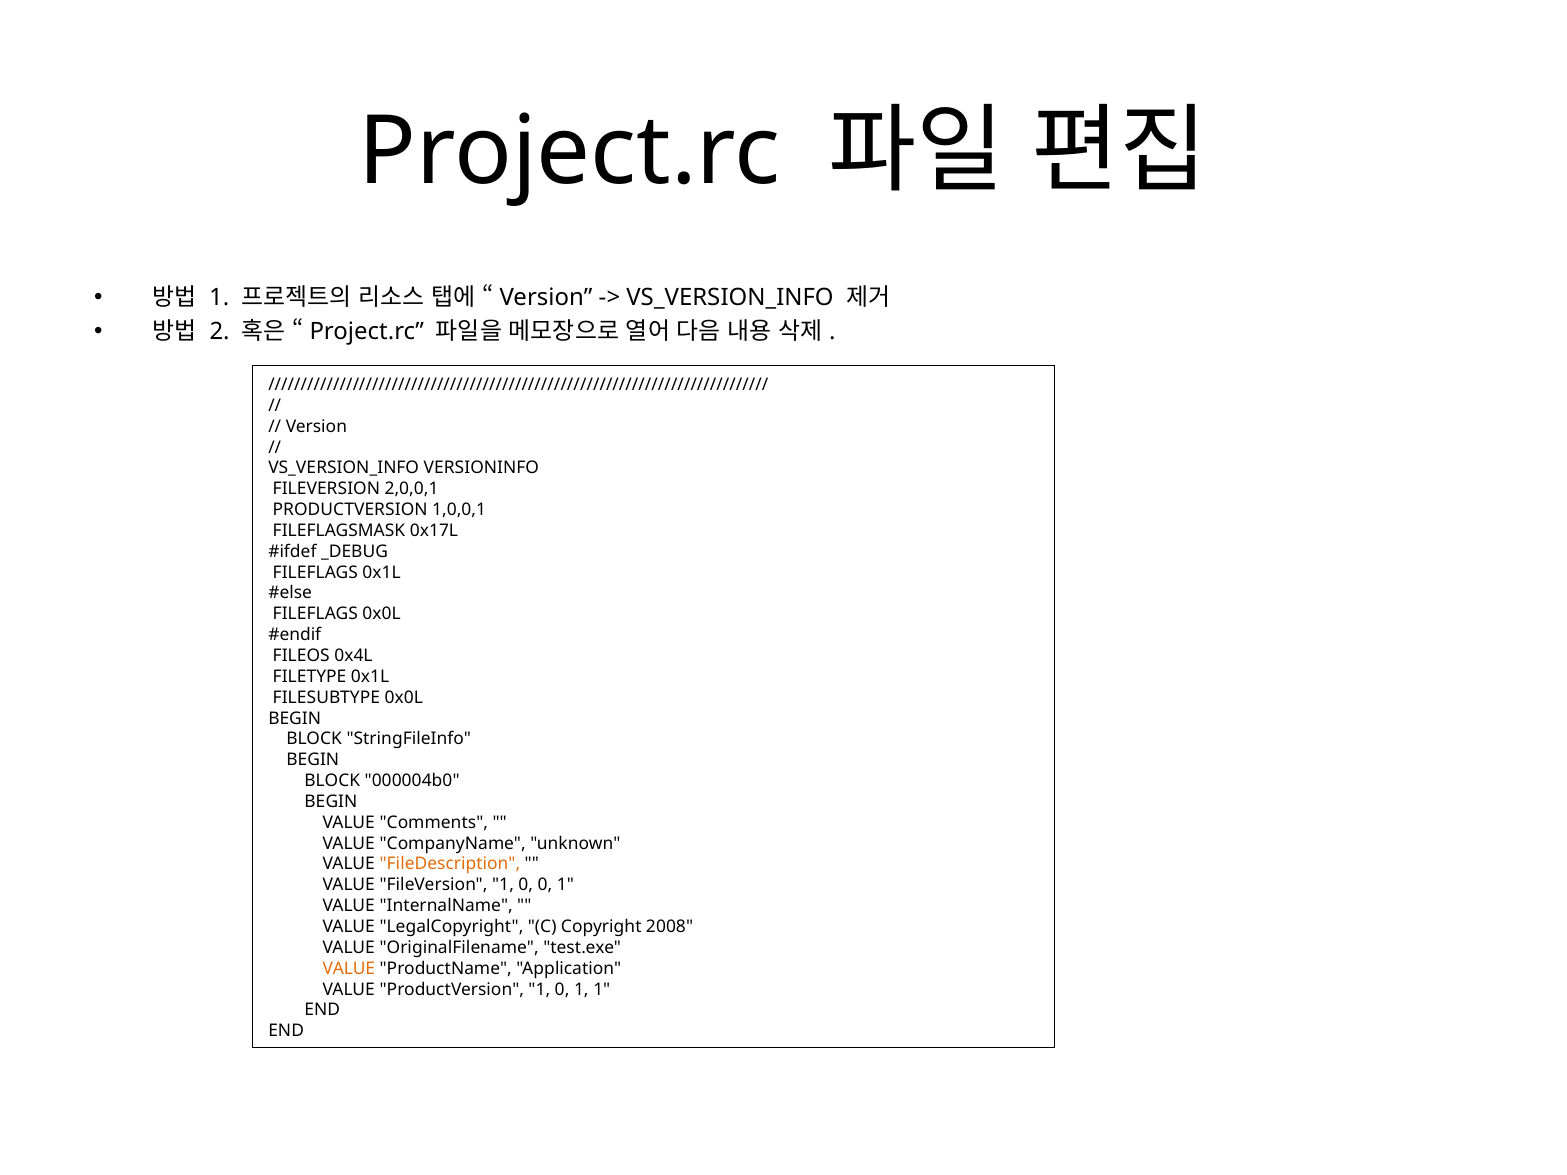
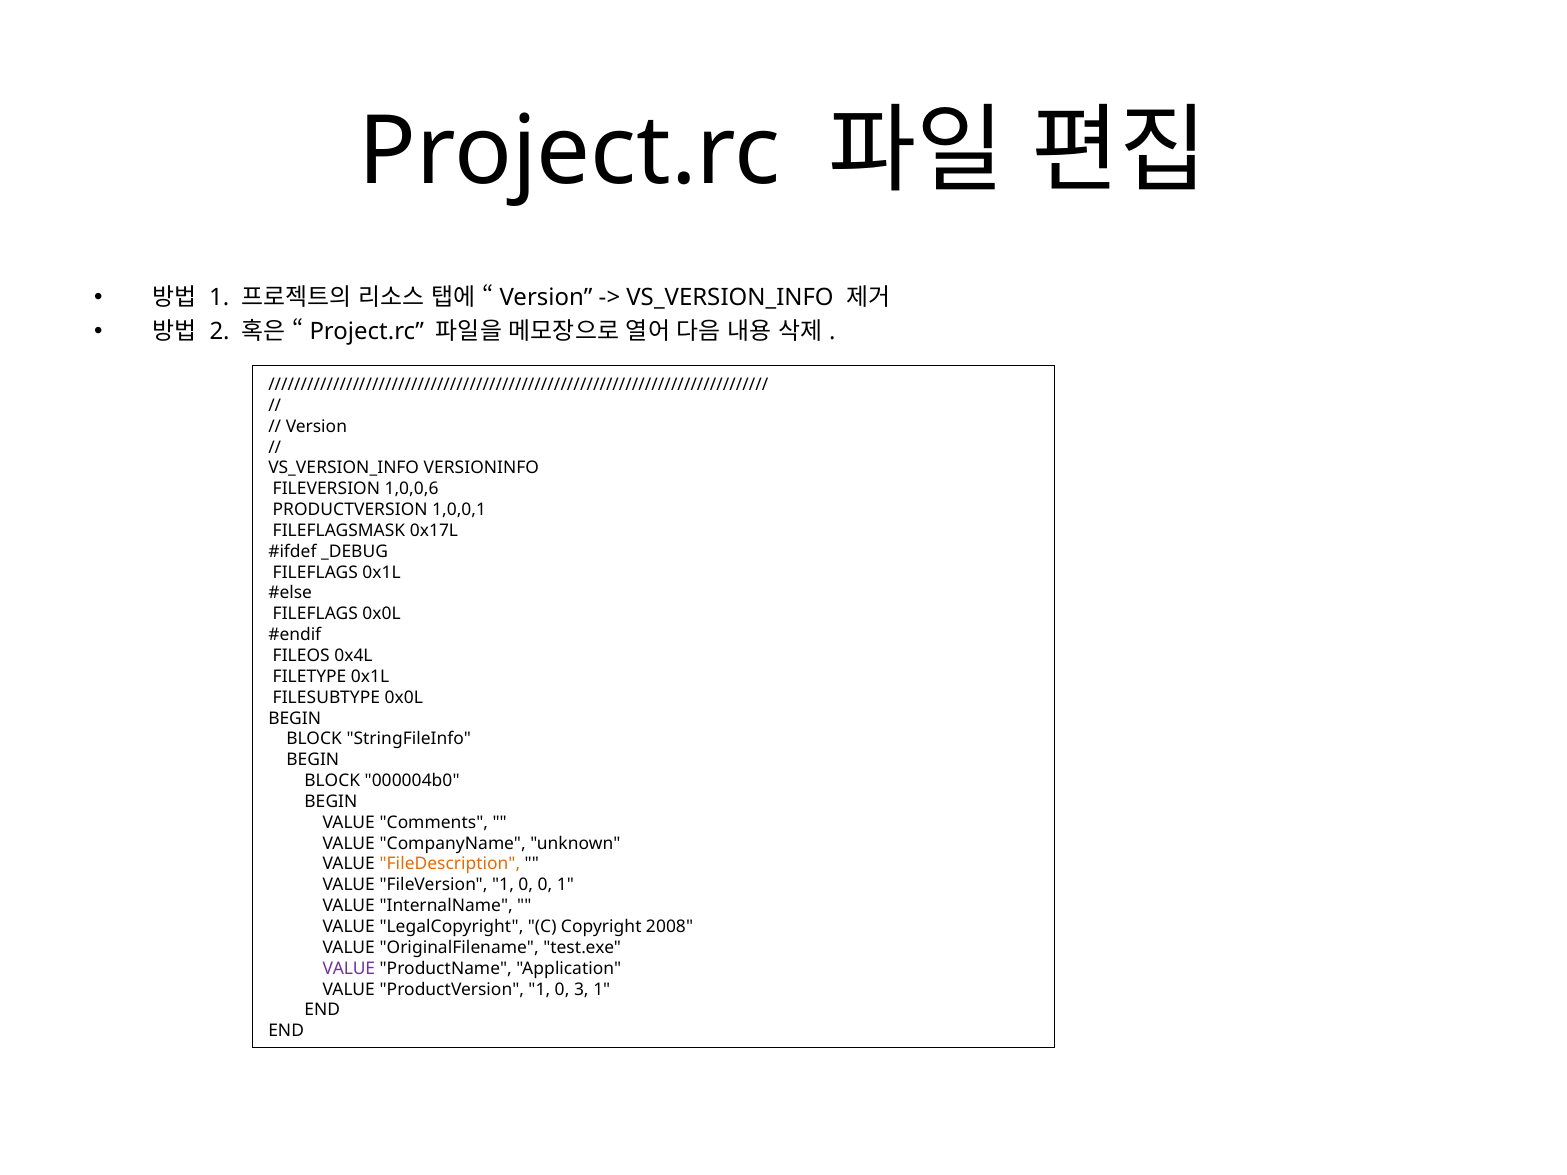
2,0,0,1: 2,0,0,1 -> 1,0,0,6
VALUE at (349, 969) colour: orange -> purple
1 0 1: 1 -> 3
